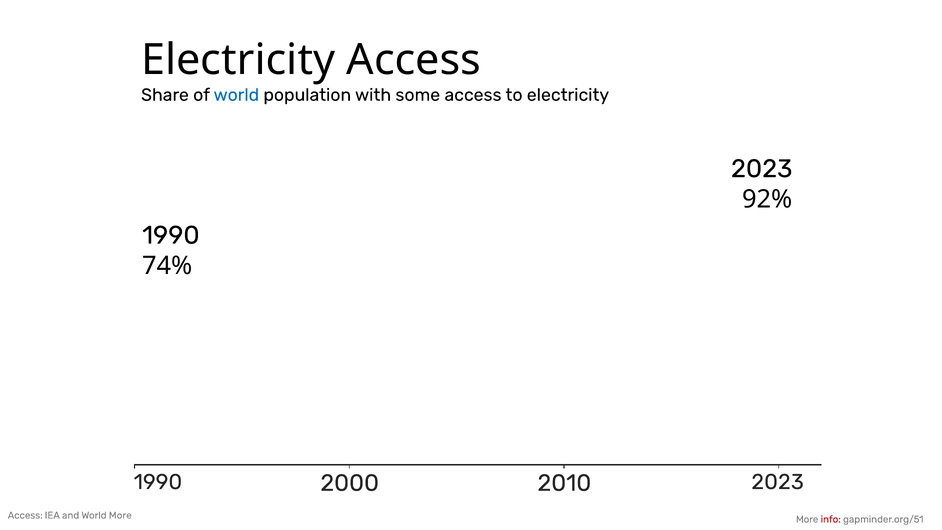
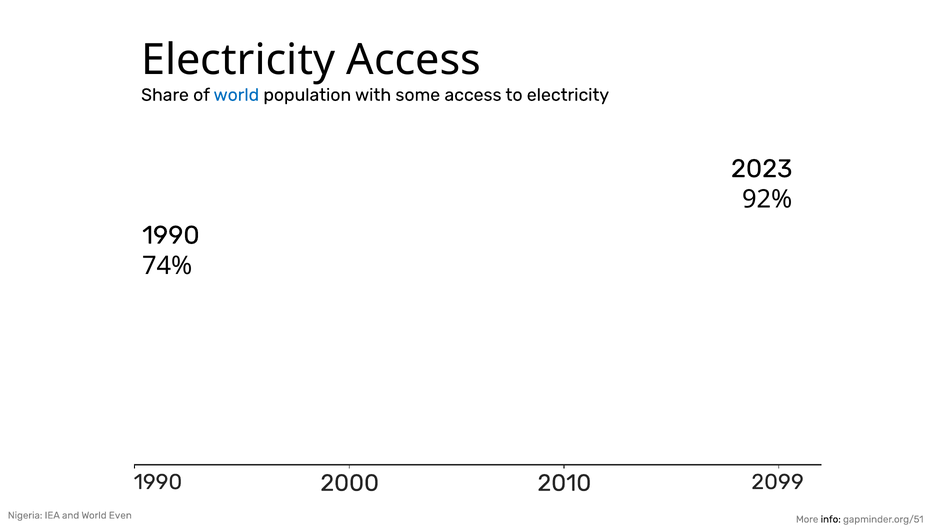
2010 2023: 2023 -> 2099
Access at (25, 515): Access -> Nigeria
World More: More -> Even
info colour: red -> black
